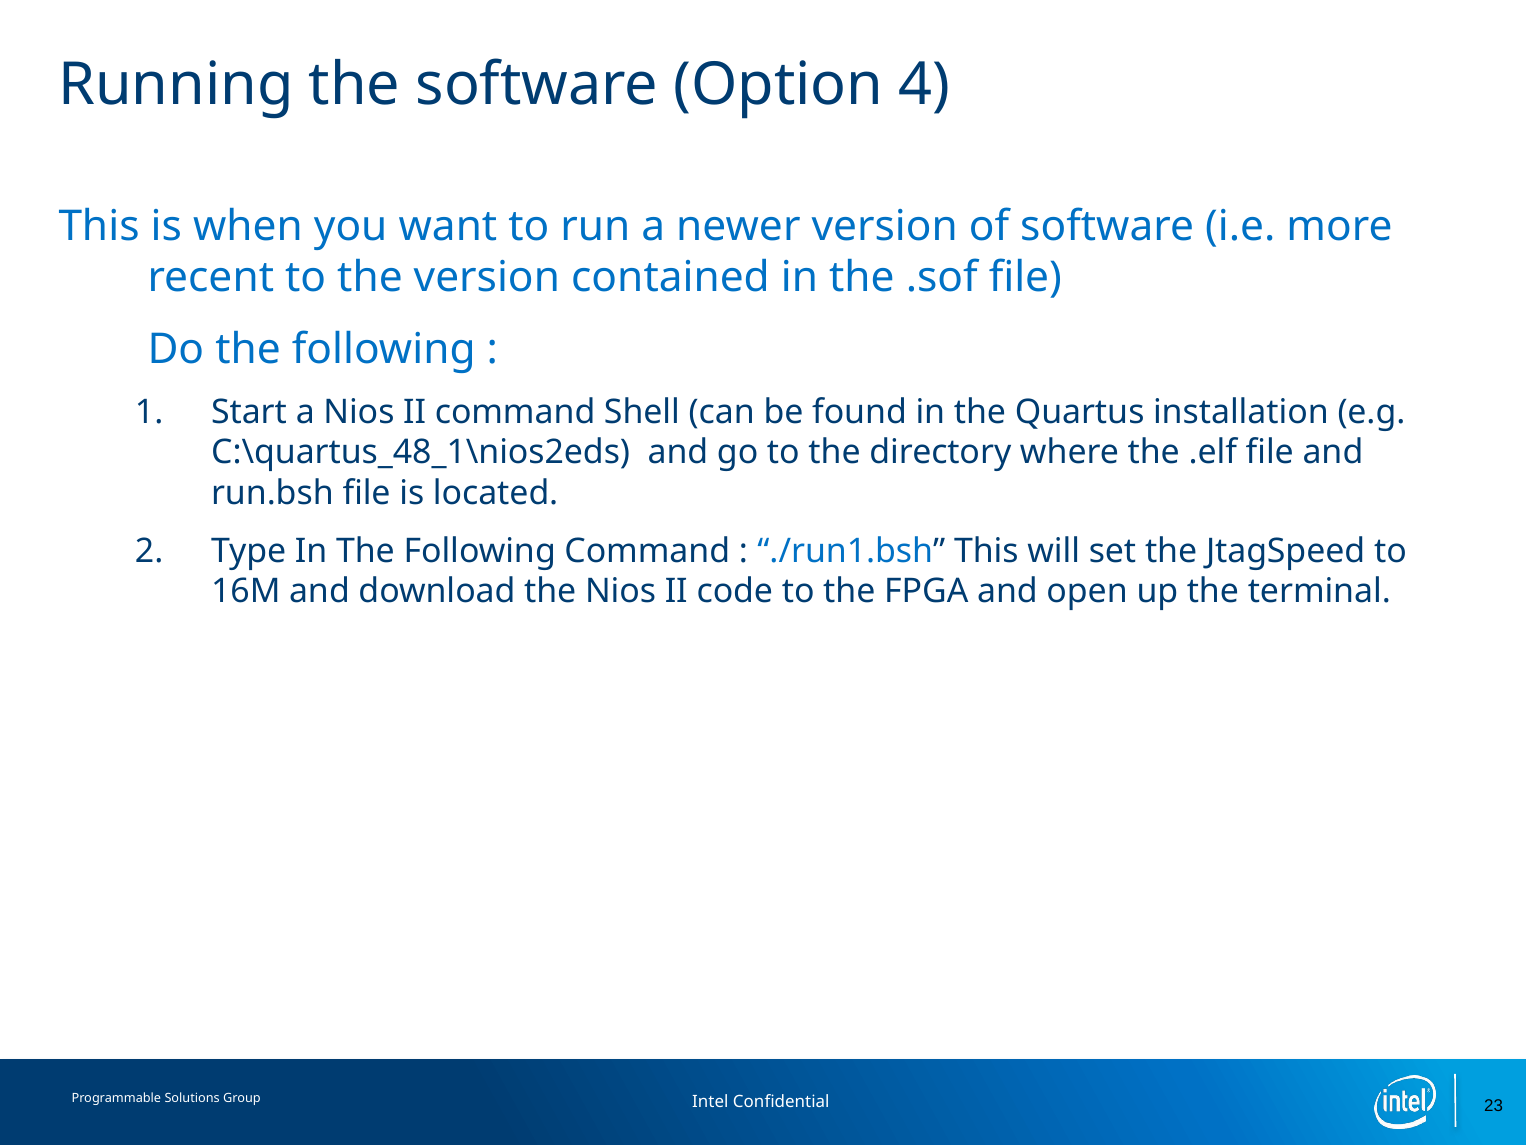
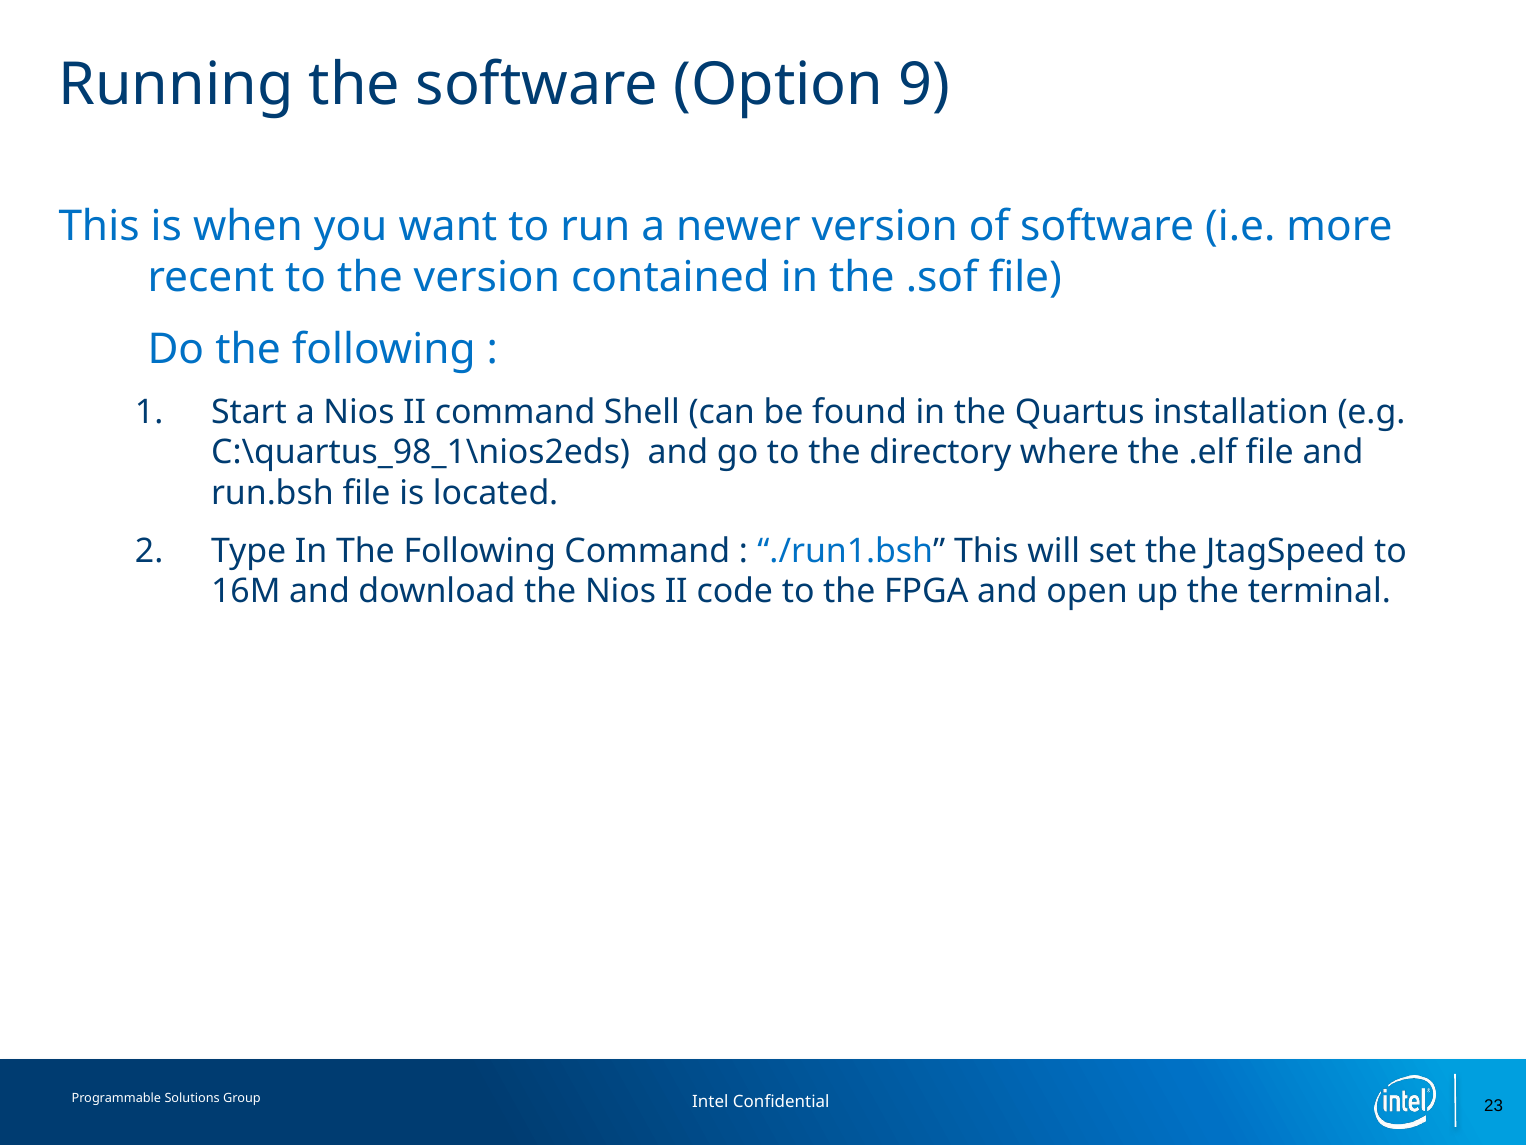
4: 4 -> 9
C:\quartus_48_1\nios2eds: C:\quartus_48_1\nios2eds -> C:\quartus_98_1\nios2eds
